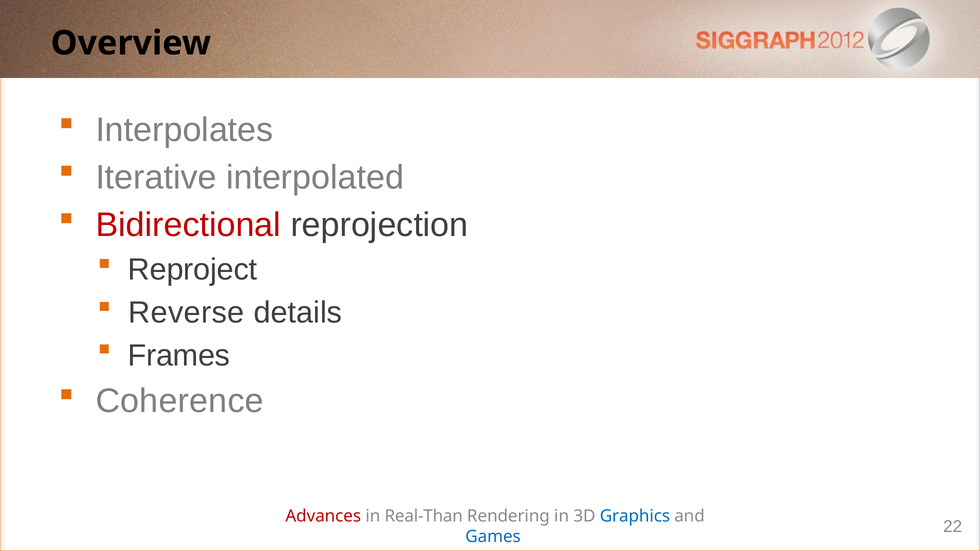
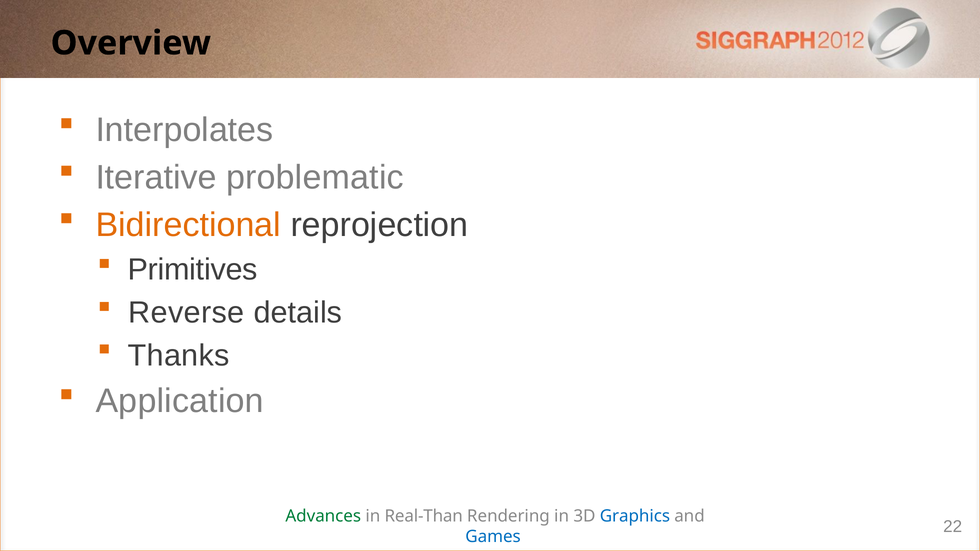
interpolated: interpolated -> problematic
Bidirectional colour: red -> orange
Reproject: Reproject -> Primitives
Frames: Frames -> Thanks
Coherence: Coherence -> Application
Advances colour: red -> green
